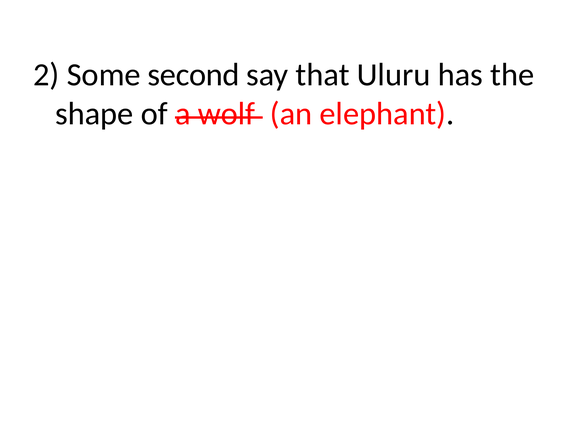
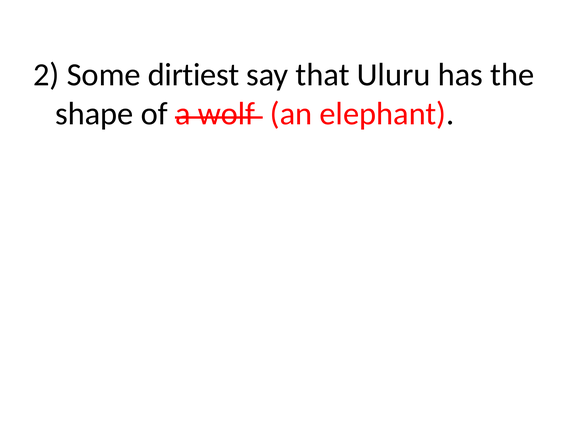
second: second -> dirtiest
